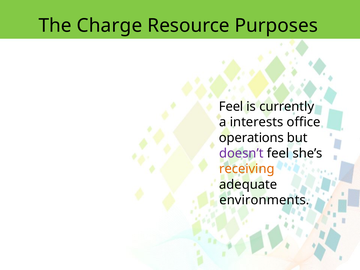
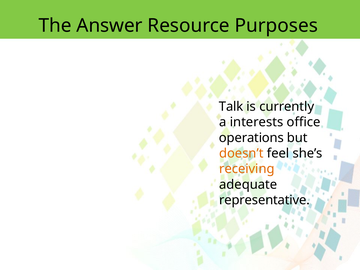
Charge: Charge -> Answer
Feel at (231, 107): Feel -> Talk
doesn’t colour: purple -> orange
environments: environments -> representative
